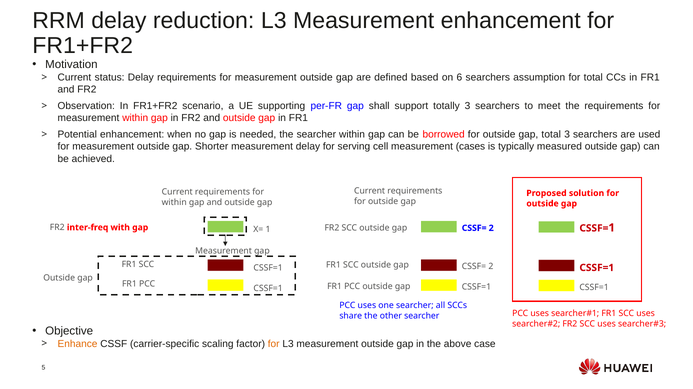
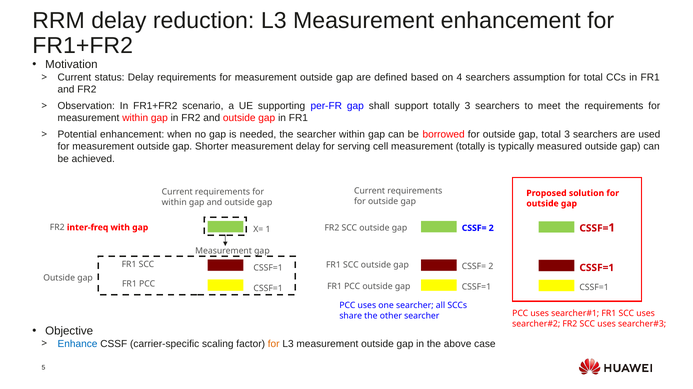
6: 6 -> 4
measurement cases: cases -> totally
Enhance colour: orange -> blue
